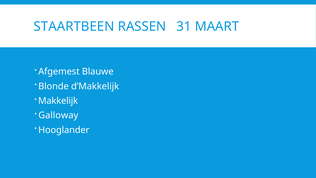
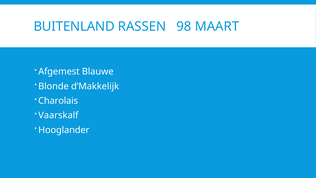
STAARTBEEN: STAARTBEEN -> BUITENLAND
31: 31 -> 98
Makkelijk: Makkelijk -> Charolais
Galloway: Galloway -> Vaarskalf
